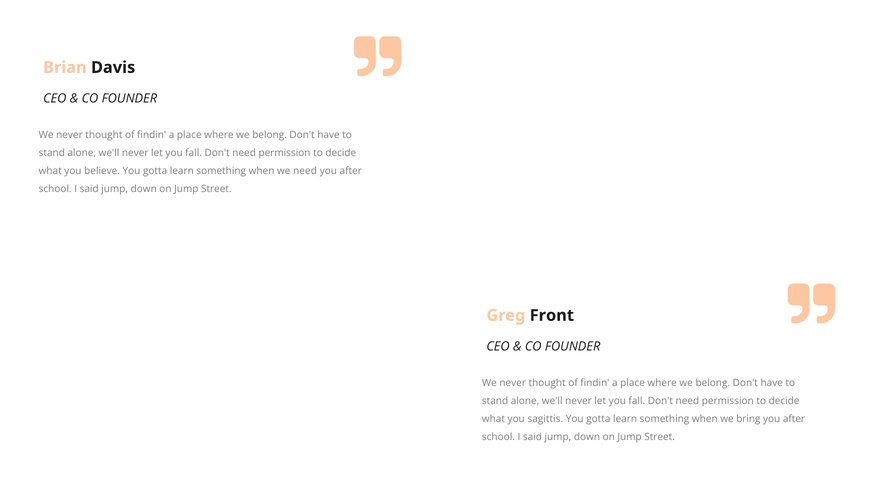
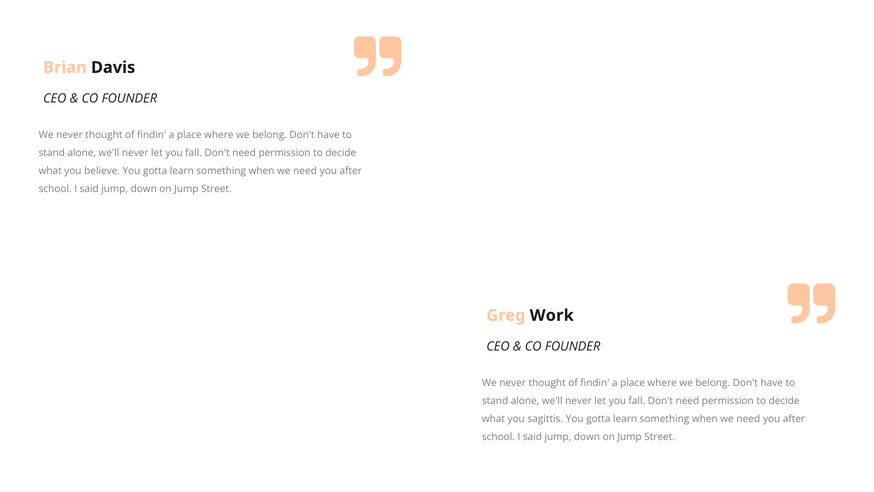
Front: Front -> Work
bring at (748, 419): bring -> need
